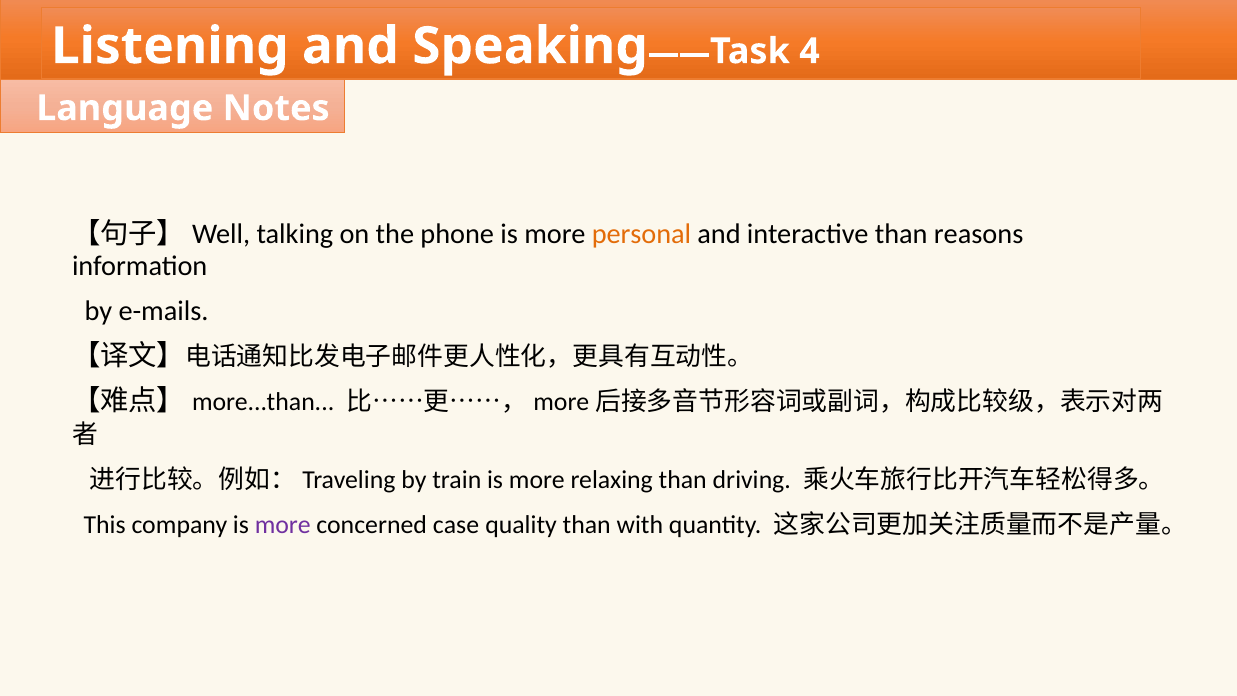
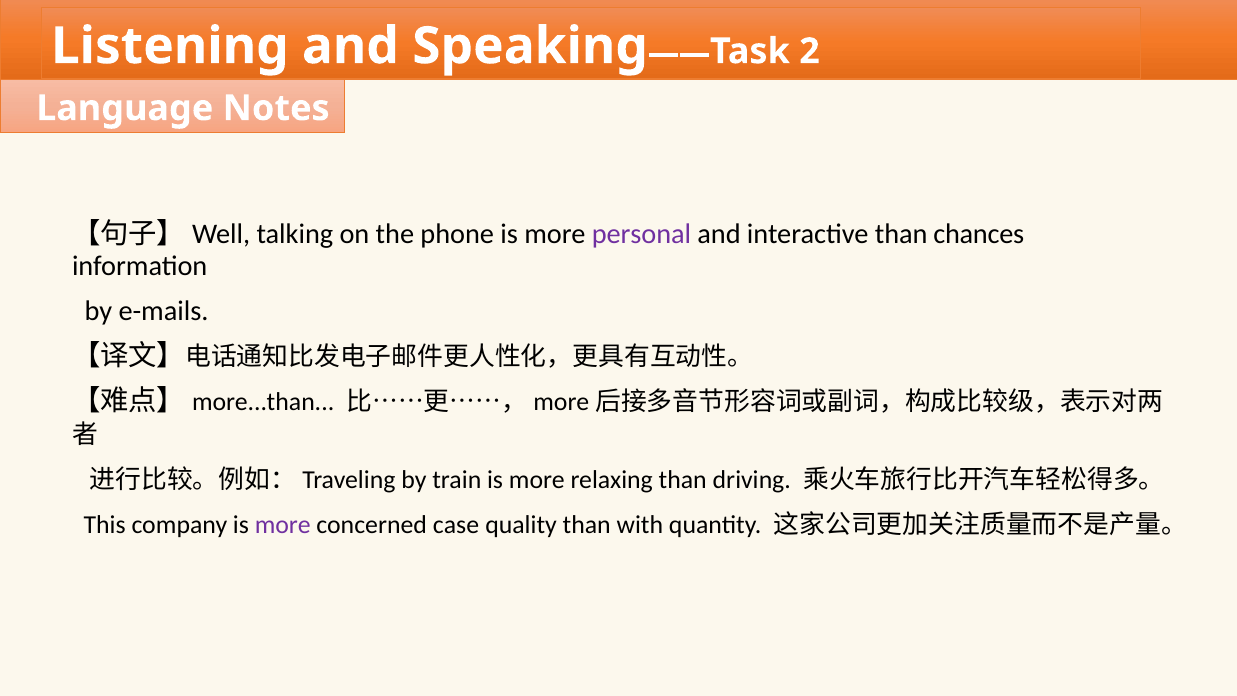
4: 4 -> 2
personal colour: orange -> purple
reasons: reasons -> chances
